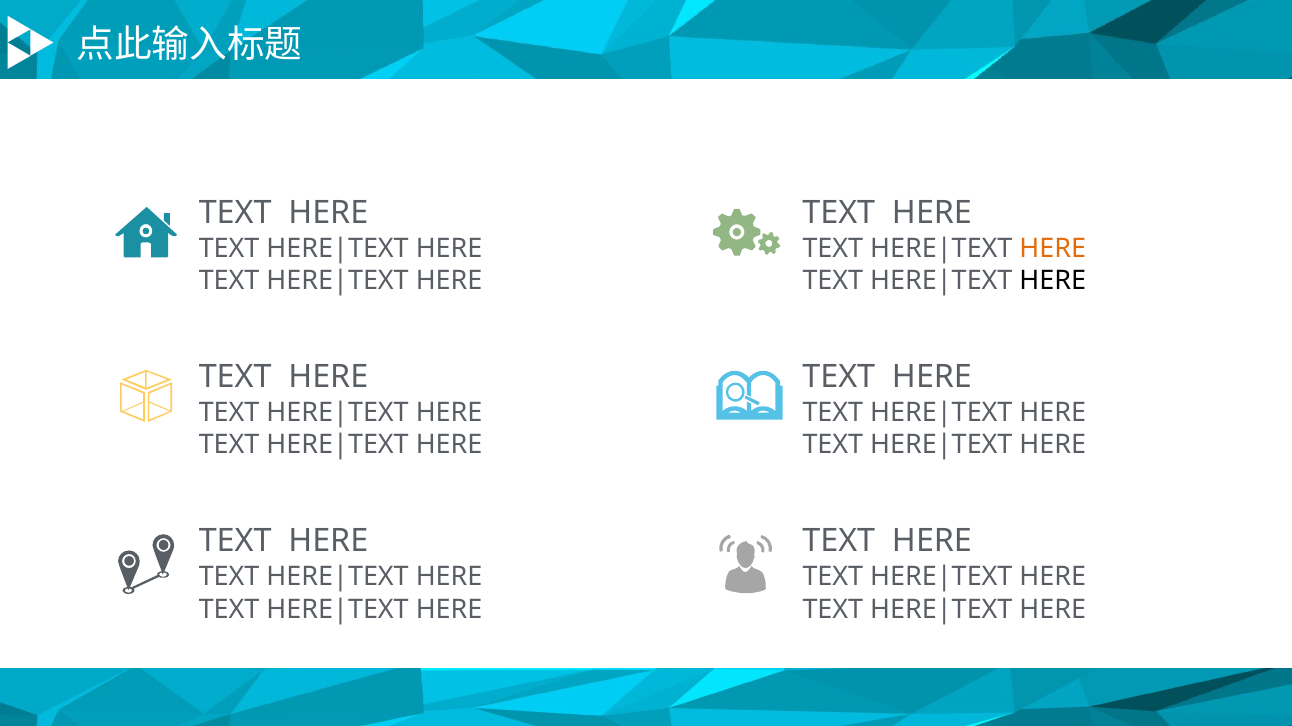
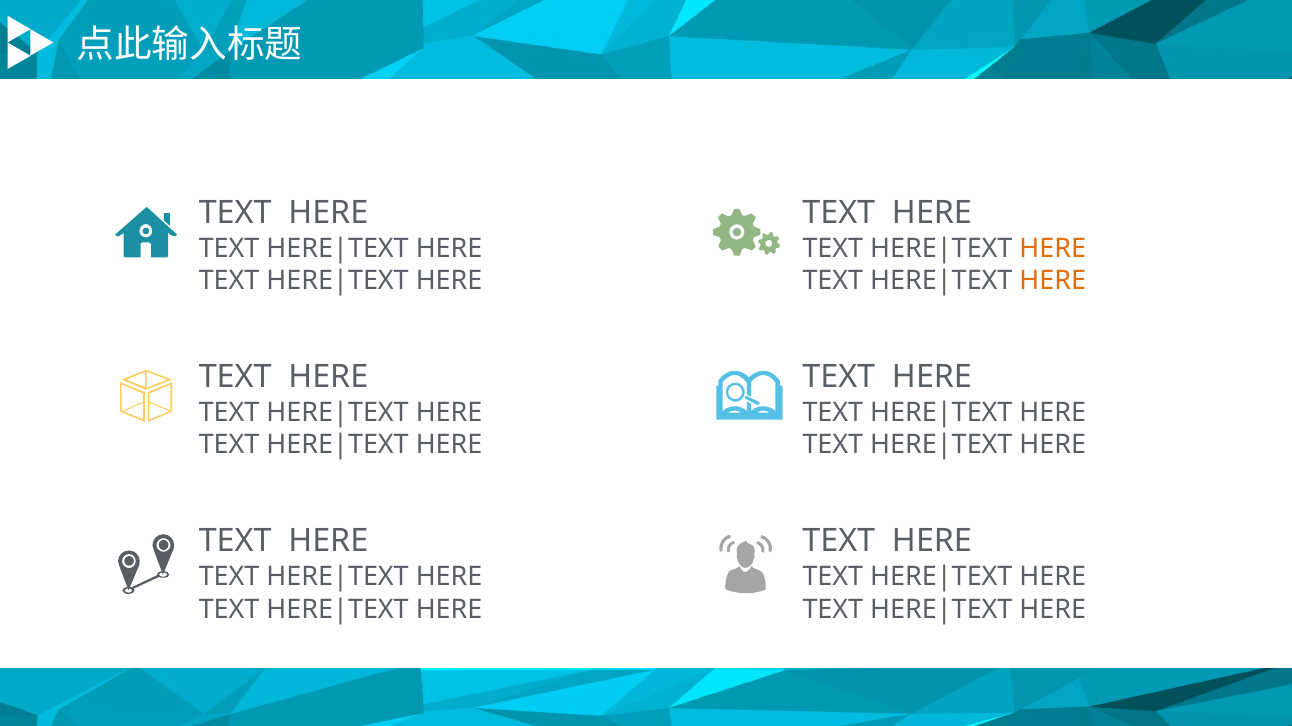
HERE at (1053, 281) colour: black -> orange
